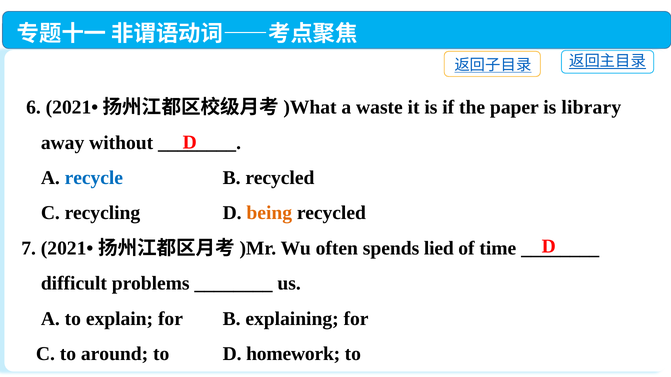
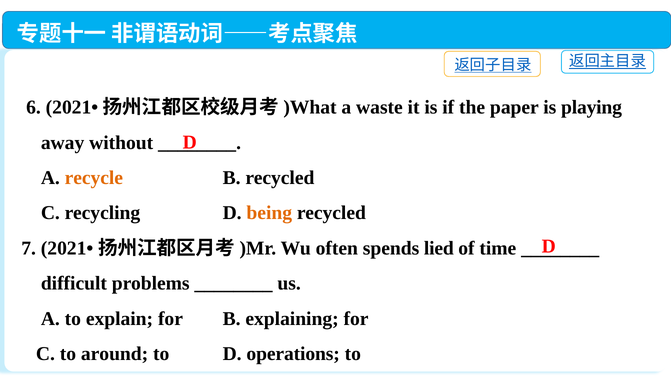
library: library -> playing
recycle colour: blue -> orange
homework: homework -> operations
